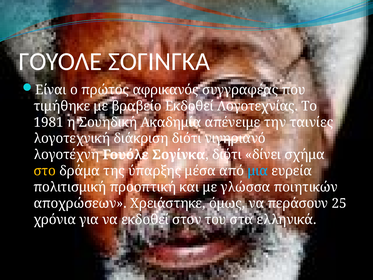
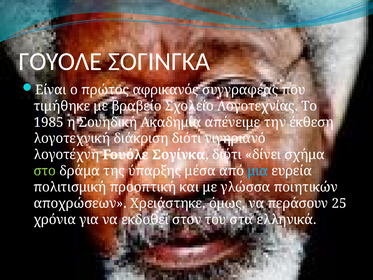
βραβείο Εκδοθεί: Εκδοθεί -> Σχολείο
1981: 1981 -> 1985
ταινίες: ταινίες -> έκθεση
στο colour: yellow -> light green
